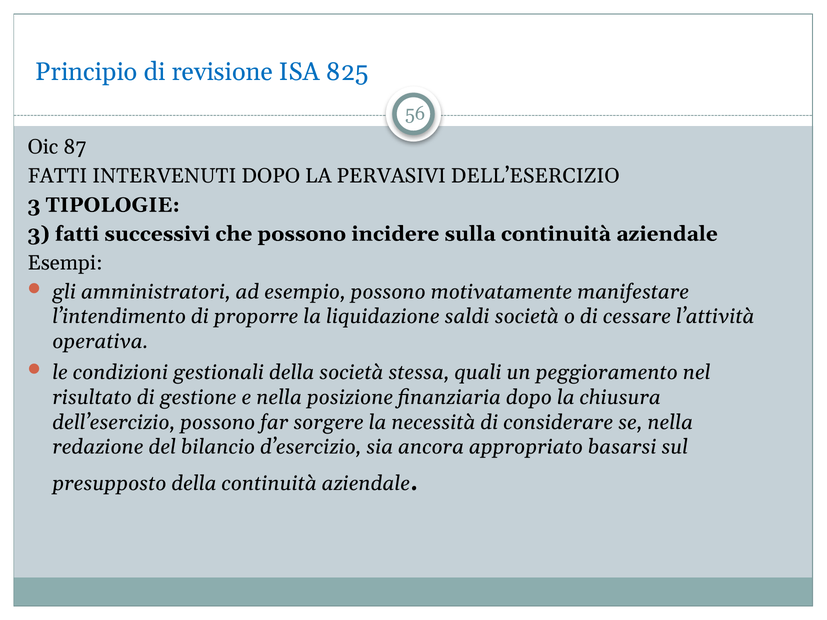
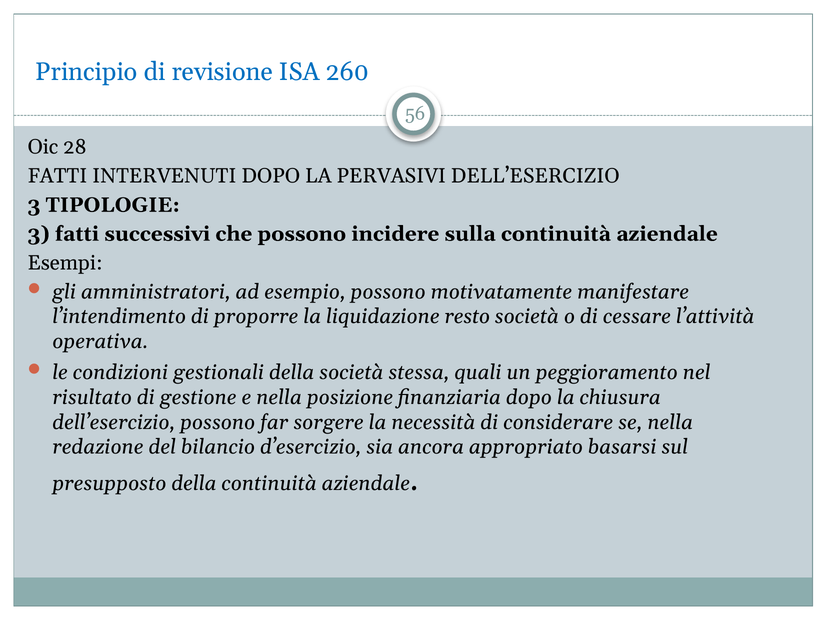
825: 825 -> 260
87: 87 -> 28
saldi: saldi -> resto
